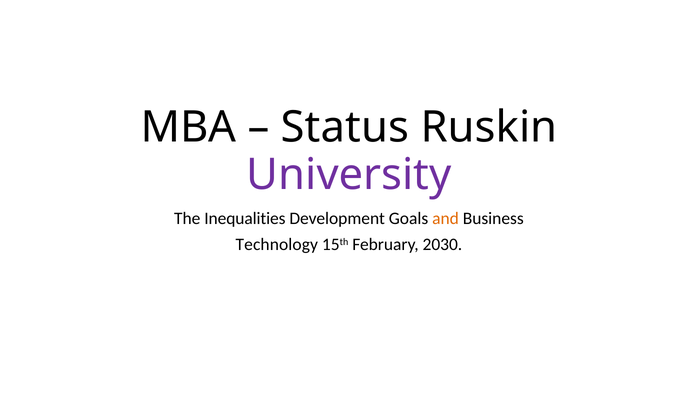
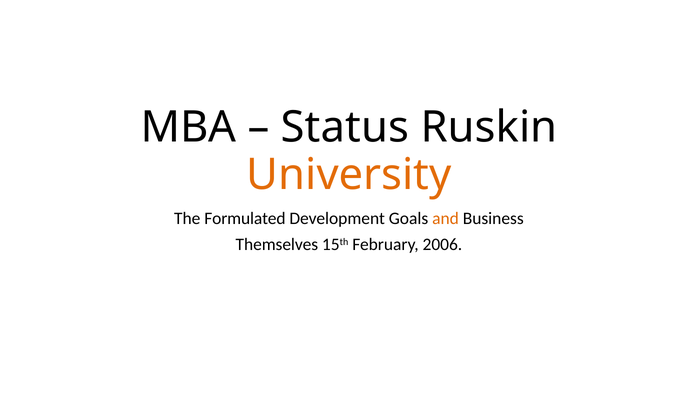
University colour: purple -> orange
Inequalities: Inequalities -> Formulated
Technology: Technology -> Themselves
2030: 2030 -> 2006
